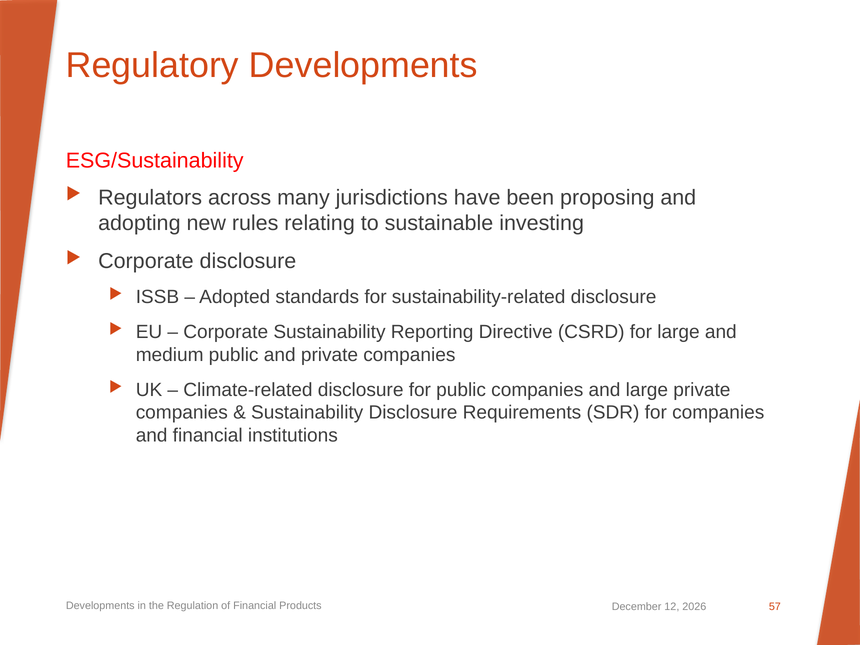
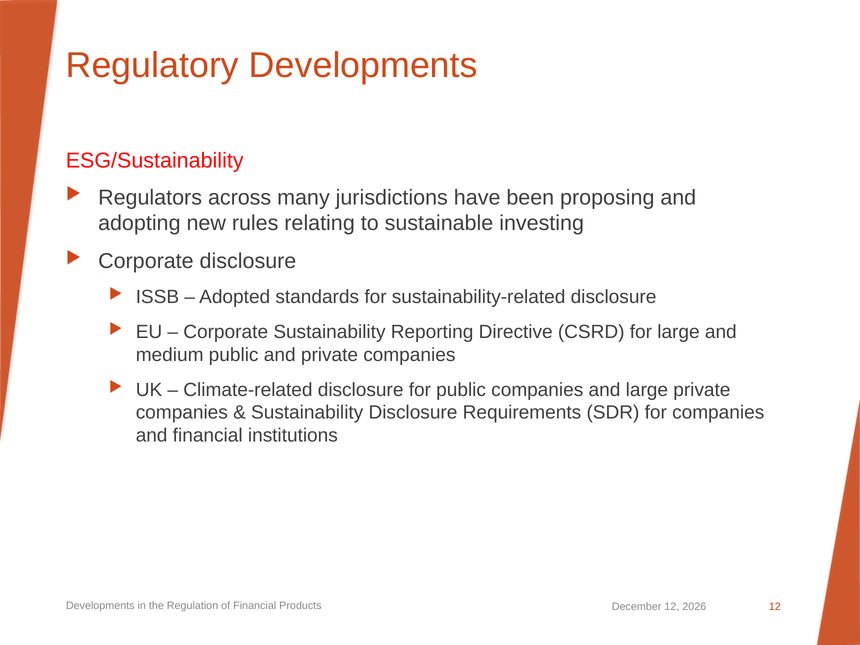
Products 57: 57 -> 12
